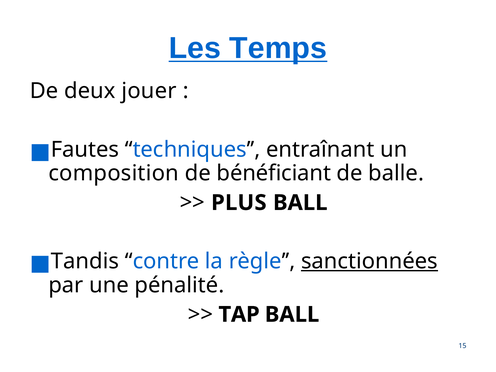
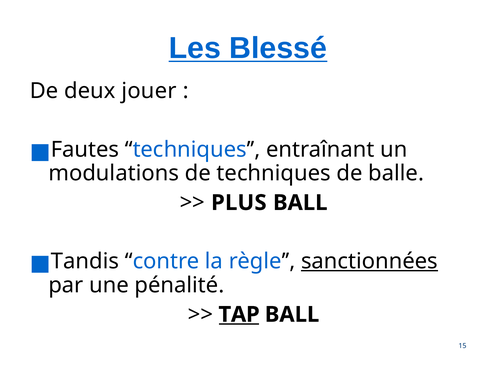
Temps: Temps -> Blessé
composition: composition -> modulations
de bénéficiant: bénéficiant -> techniques
TAP underline: none -> present
